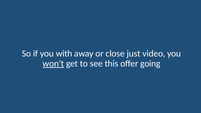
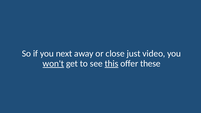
with: with -> next
this underline: none -> present
going: going -> these
